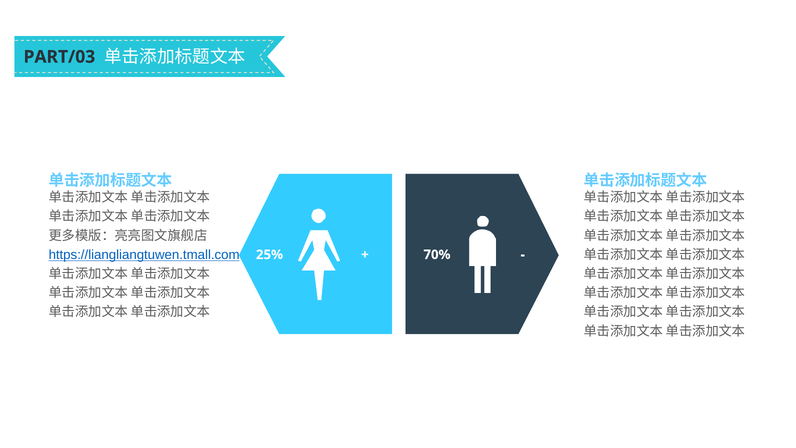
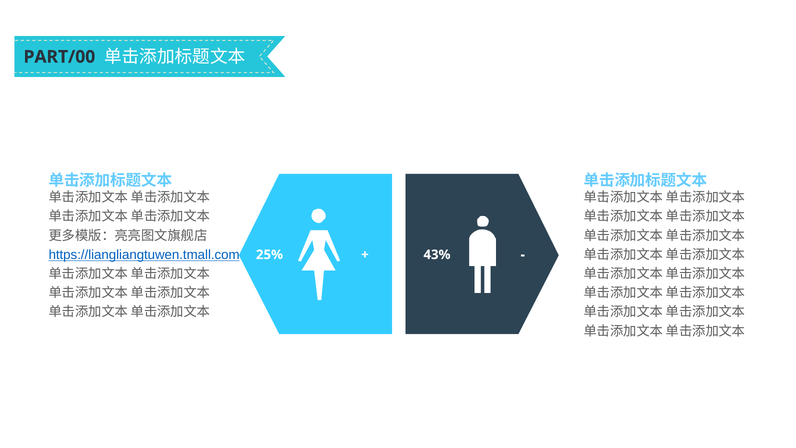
PART/03: PART/03 -> PART/00
70%: 70% -> 43%
